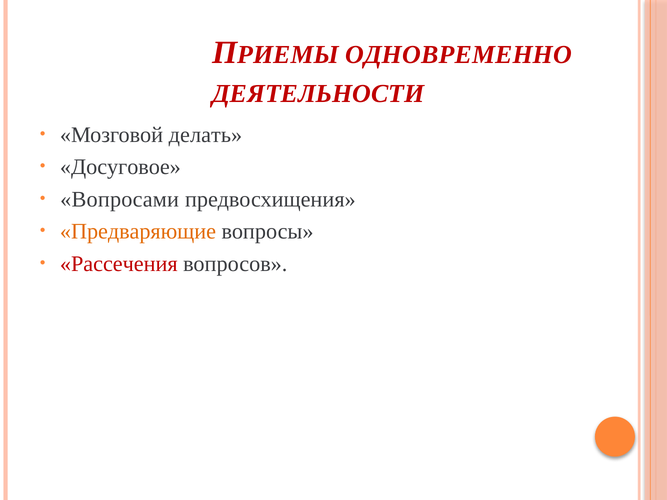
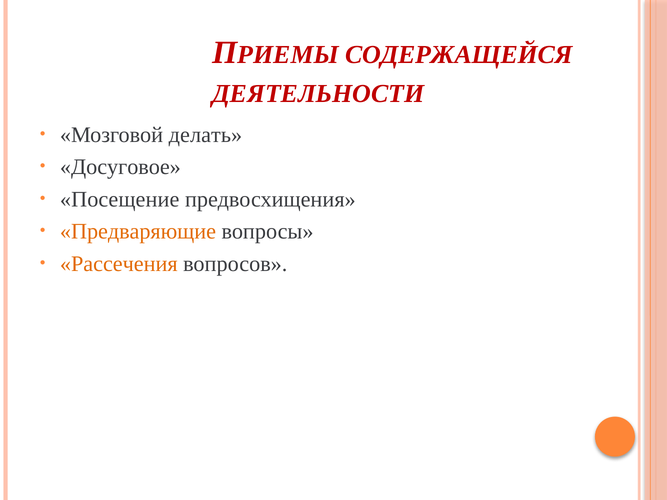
ОДНОВРЕМЕННО: ОДНОВРЕМЕННО -> СОДЕРЖАЩЕЙСЯ
Вопросами: Вопросами -> Посещение
Рассечения colour: red -> orange
